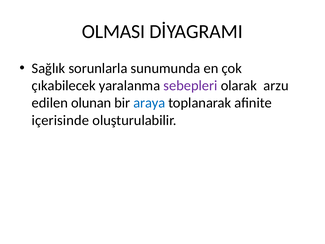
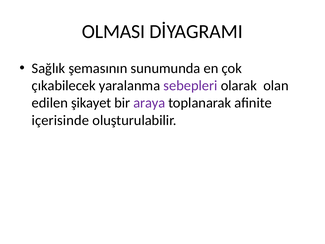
sorunlarla: sorunlarla -> şemasının
arzu: arzu -> olan
olunan: olunan -> şikayet
araya colour: blue -> purple
